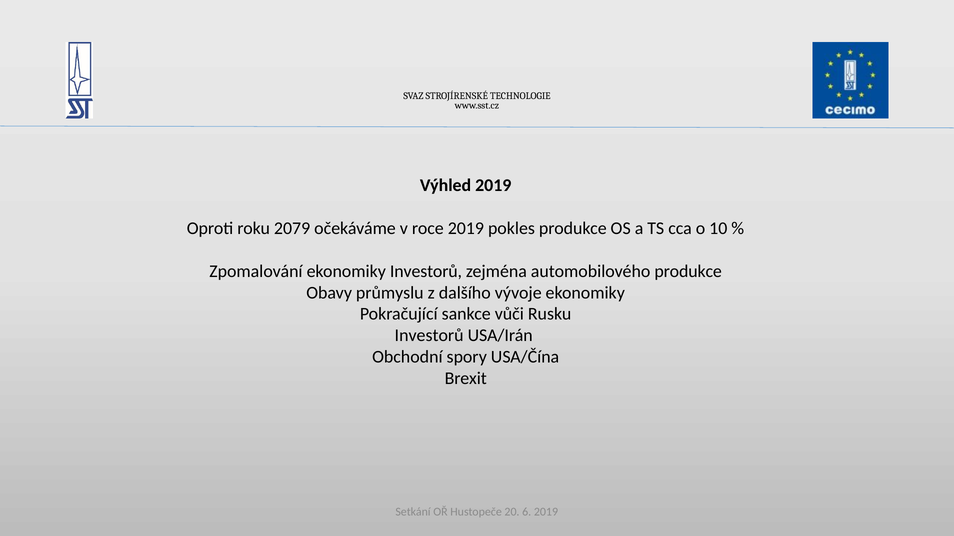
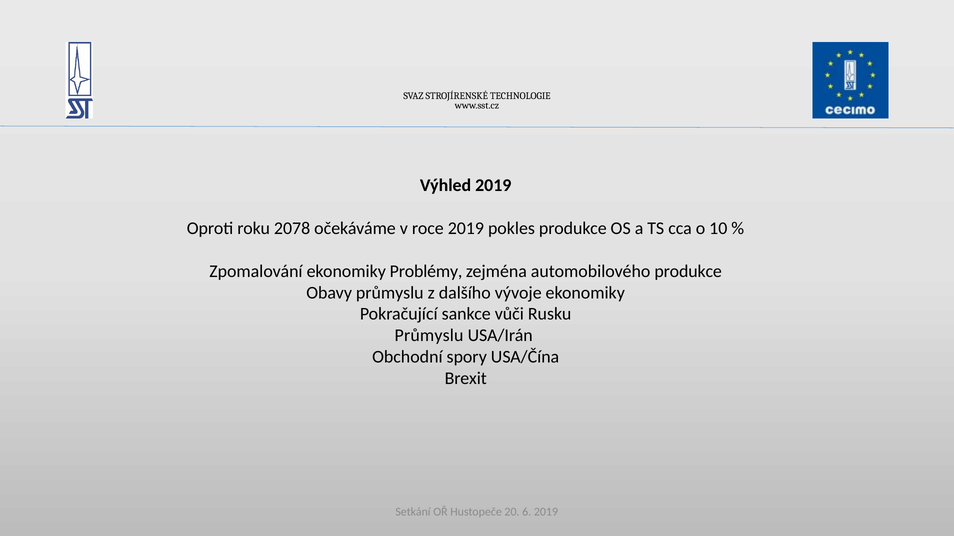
2079: 2079 -> 2078
ekonomiky Investorů: Investorů -> Problémy
Investorů at (429, 336): Investorů -> Průmyslu
